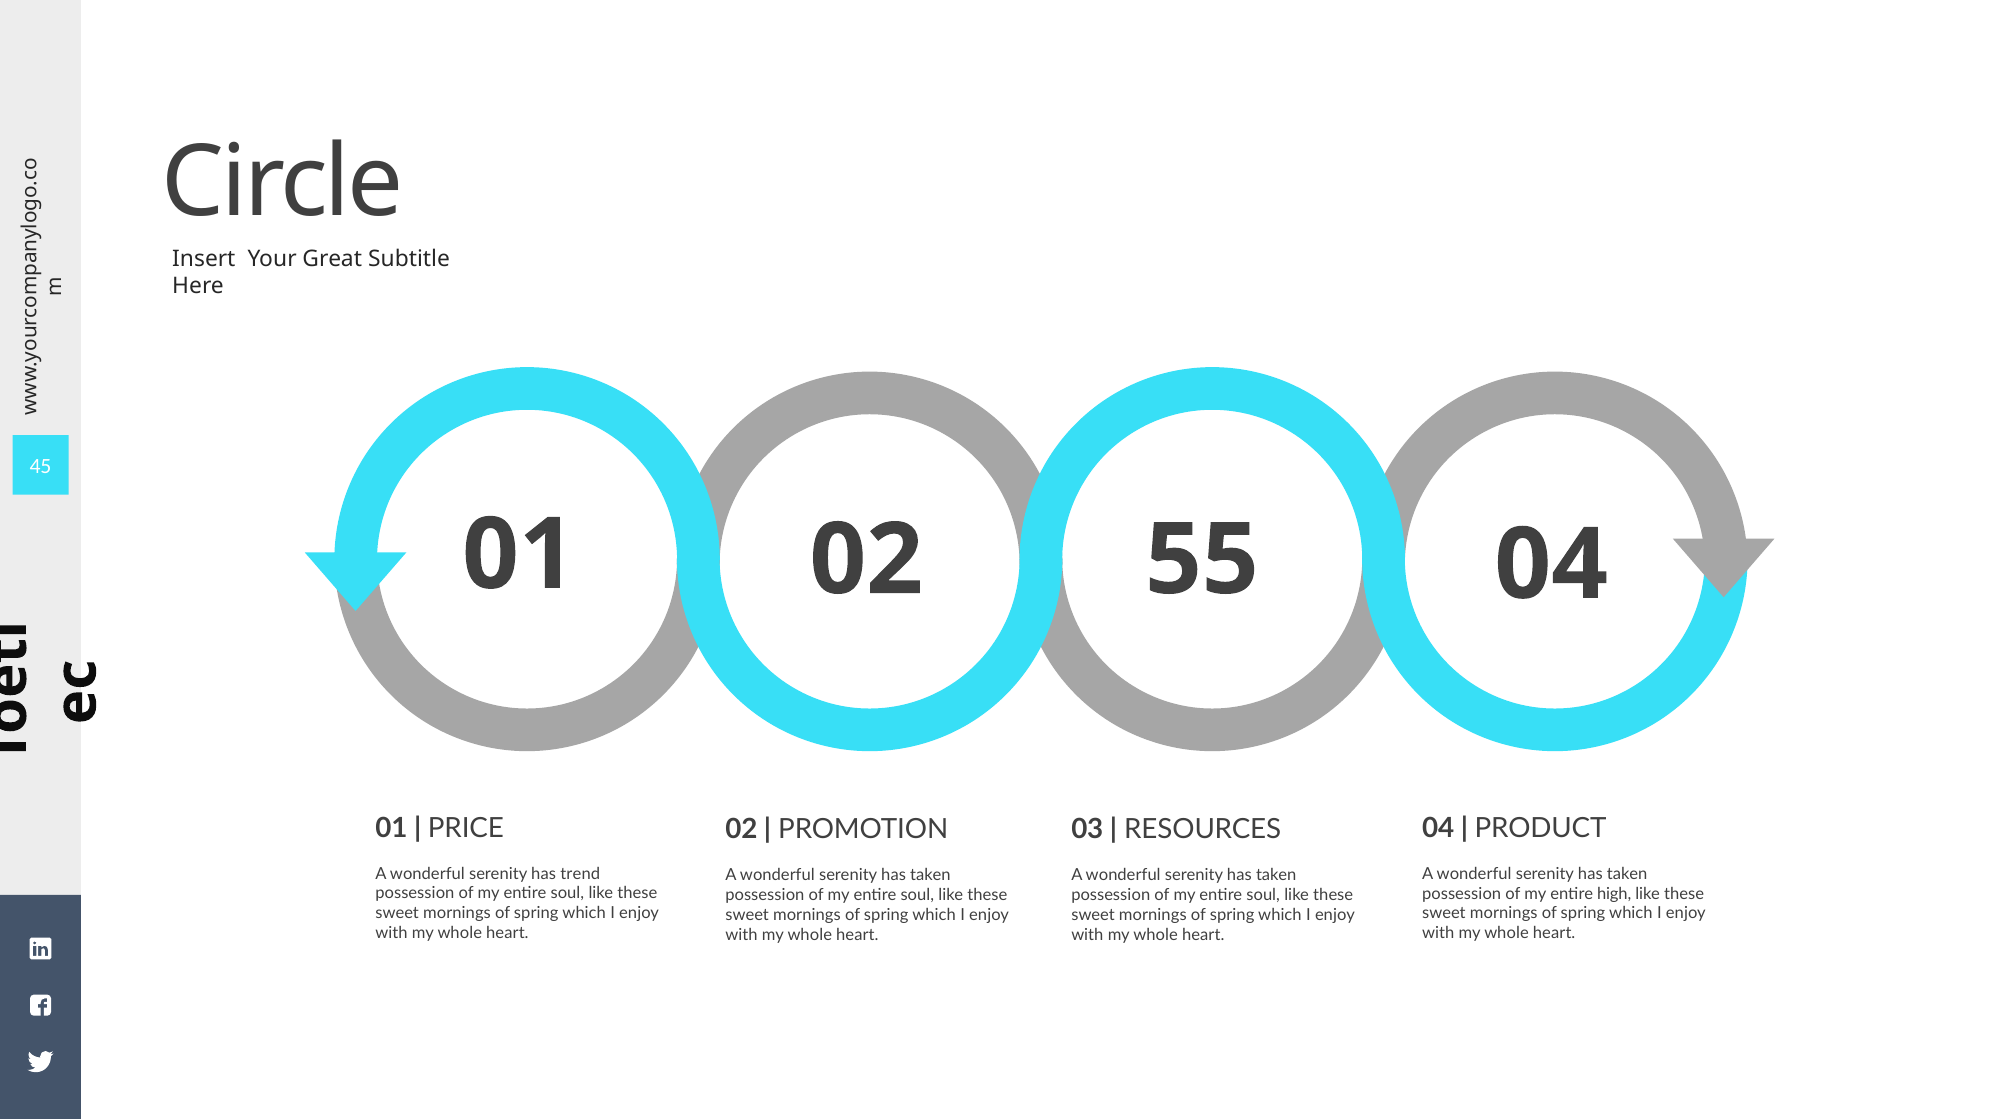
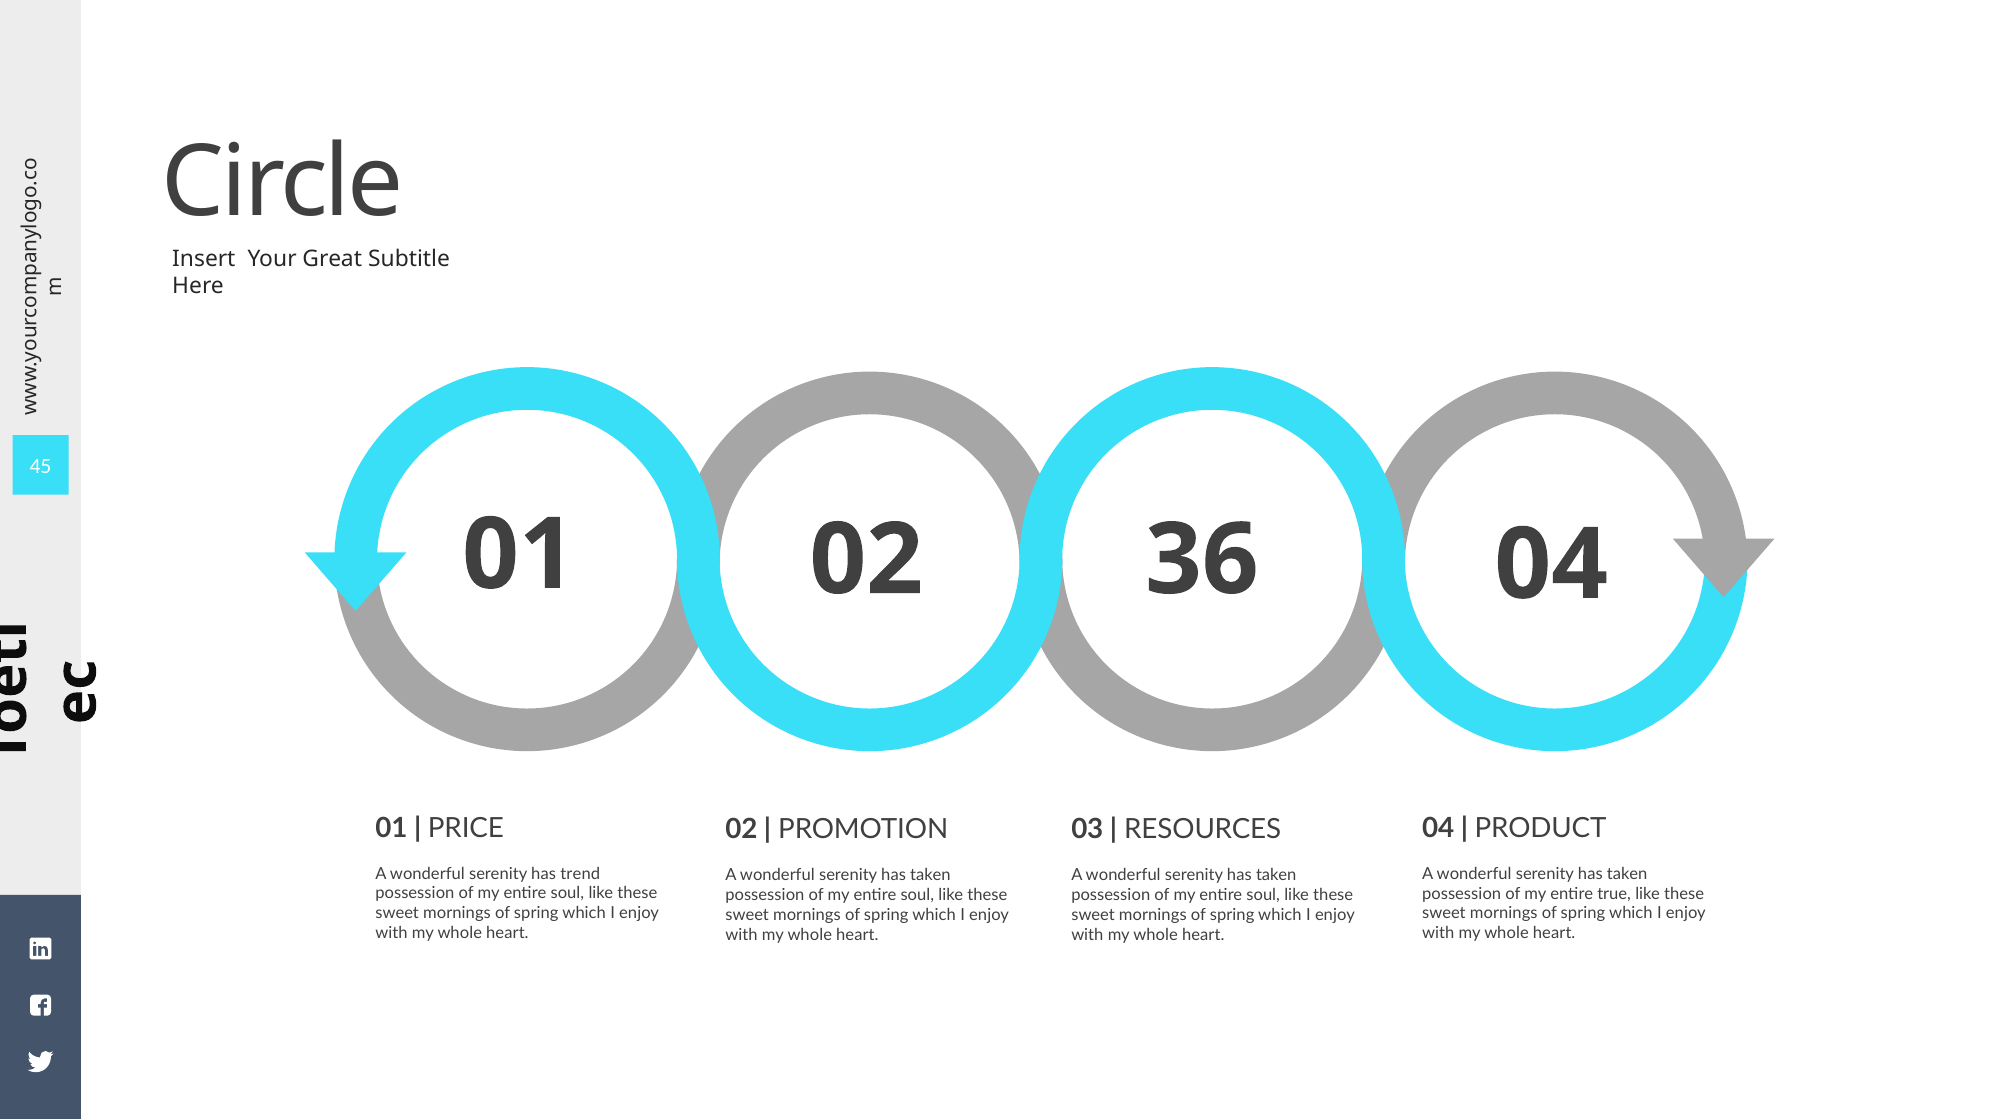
55: 55 -> 36
high: high -> true
